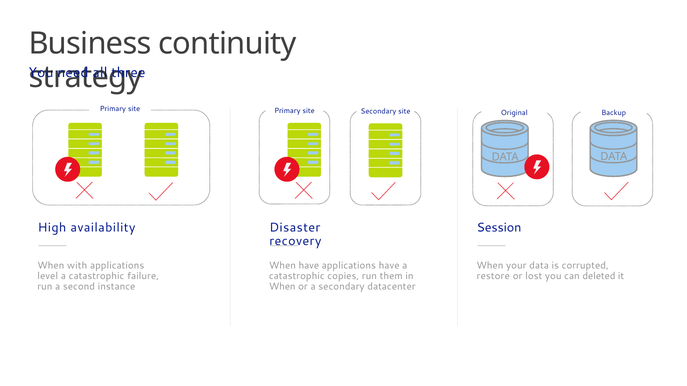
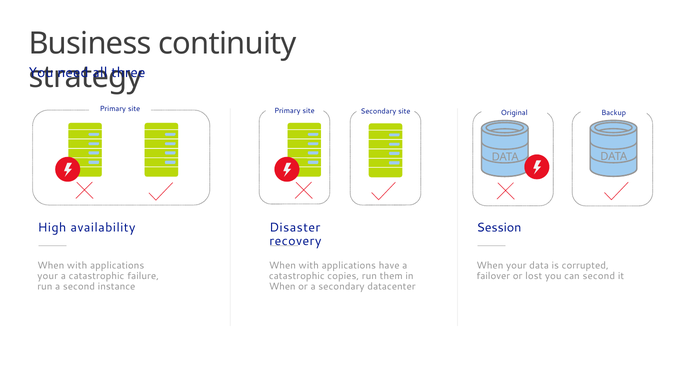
have at (309, 266): have -> with
level at (48, 276): level -> your
restore: restore -> failover
can deleted: deleted -> second
